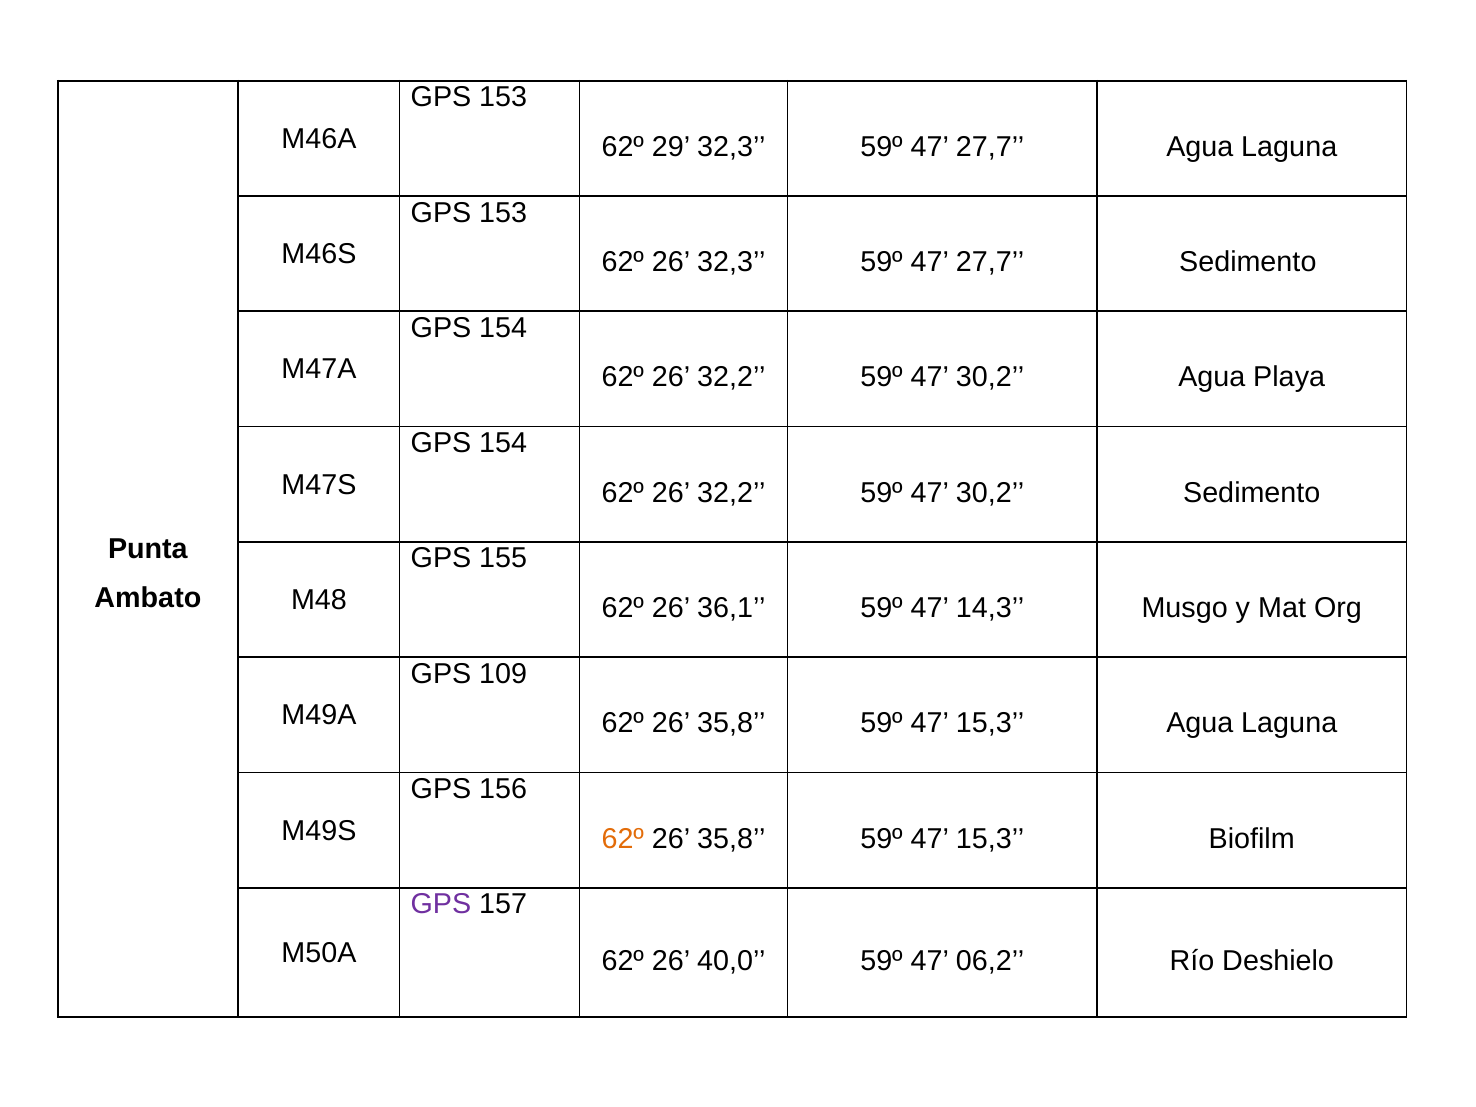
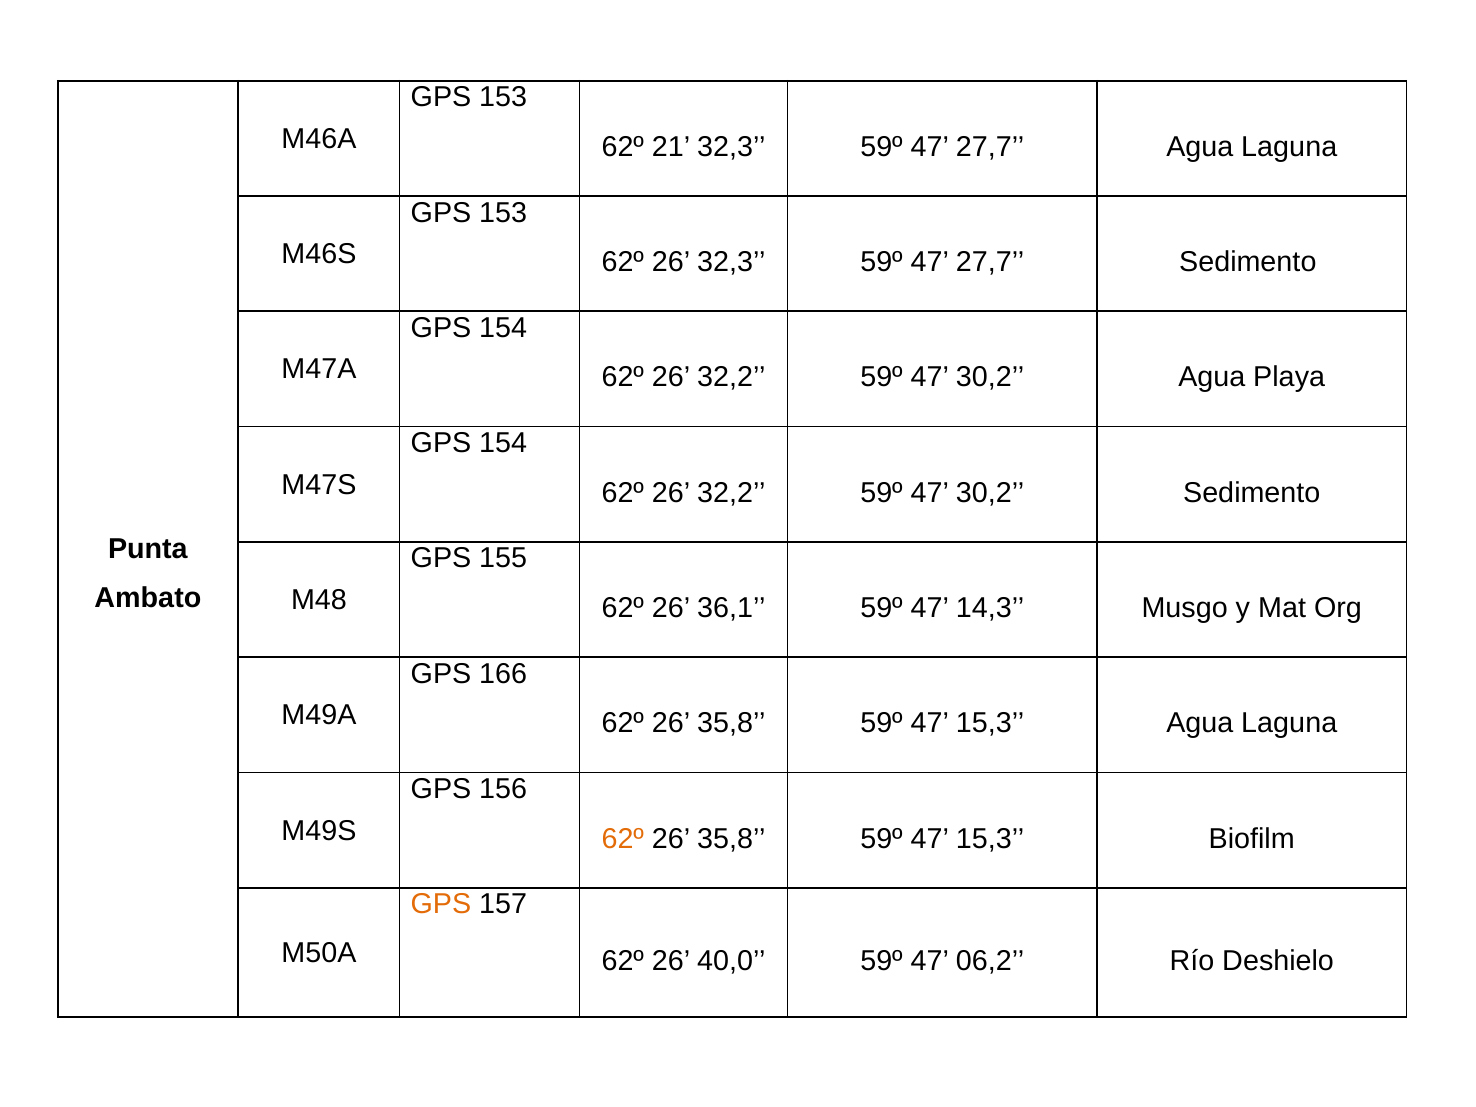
29: 29 -> 21
109: 109 -> 166
GPS at (441, 904) colour: purple -> orange
